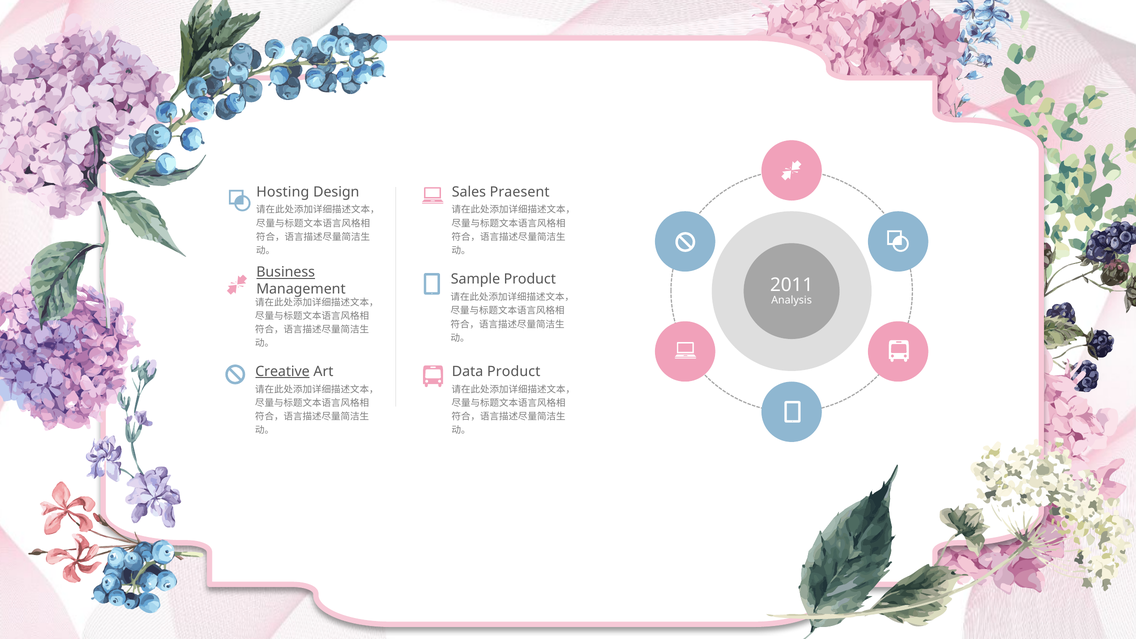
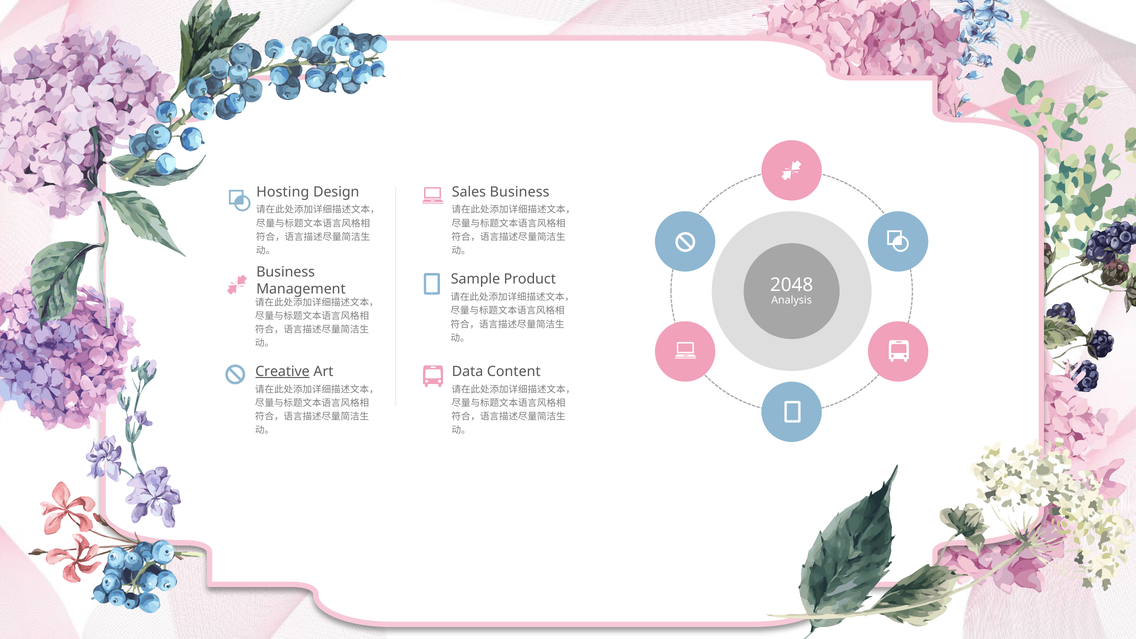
Sales Praesent: Praesent -> Business
Business at (286, 272) underline: present -> none
2011: 2011 -> 2048
Data Product: Product -> Content
